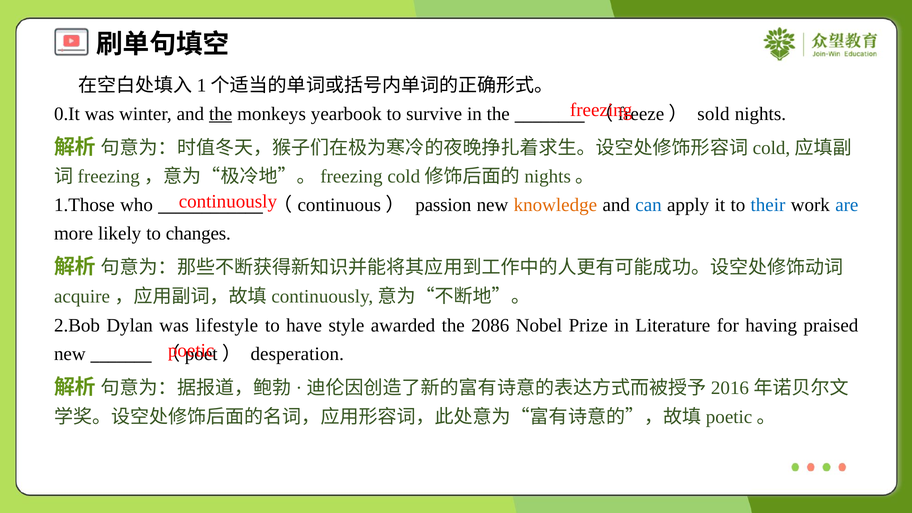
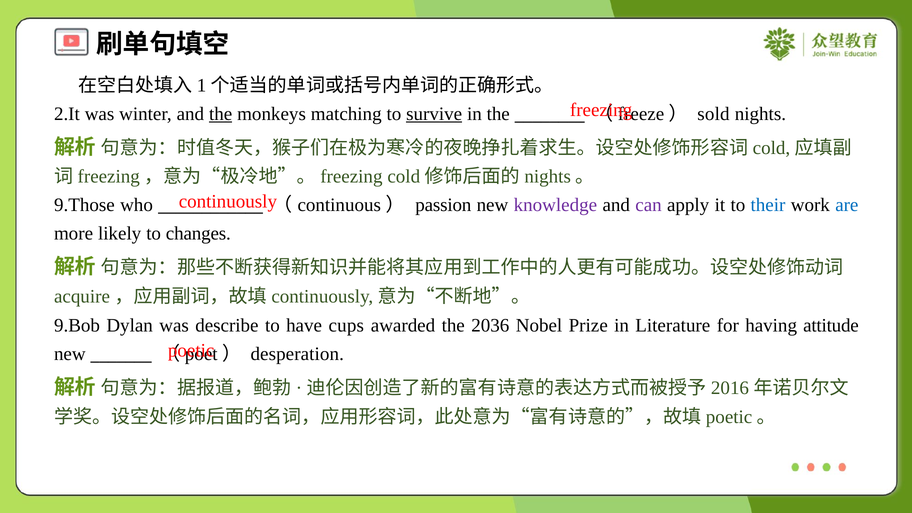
0.It: 0.It -> 2.It
yearbook: yearbook -> matching
survive underline: none -> present
1.Those: 1.Those -> 9.Those
knowledge colour: orange -> purple
can colour: blue -> purple
2.Bob: 2.Bob -> 9.Bob
lifestyle: lifestyle -> describe
style: style -> cups
2086: 2086 -> 2036
praised: praised -> attitude
